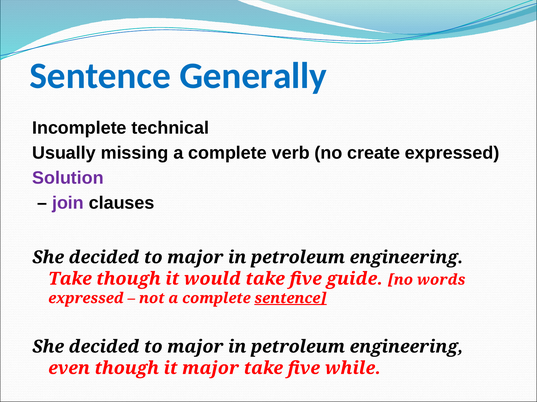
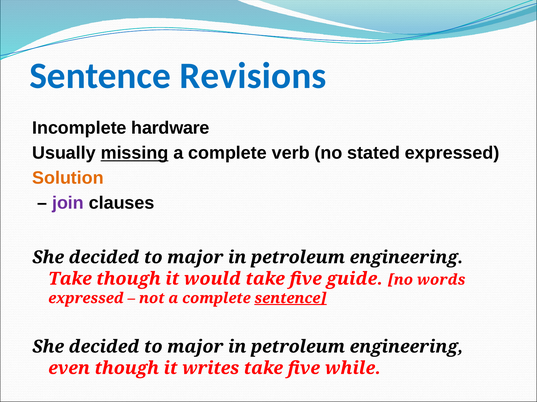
Generally: Generally -> Revisions
technical: technical -> hardware
missing underline: none -> present
create: create -> stated
Solution colour: purple -> orange
it major: major -> writes
